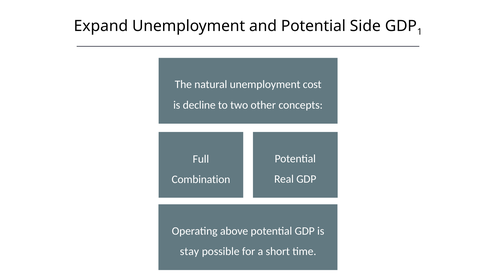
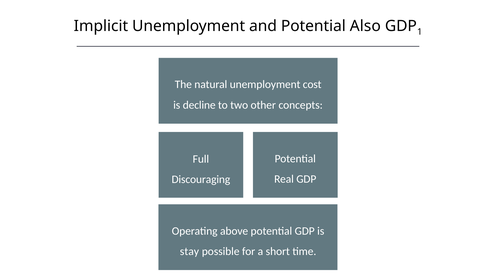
Expand: Expand -> Implicit
Side: Side -> Also
Combination: Combination -> Discouraging
